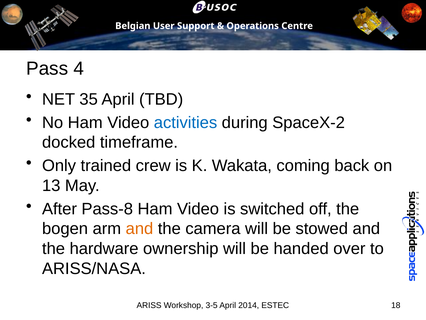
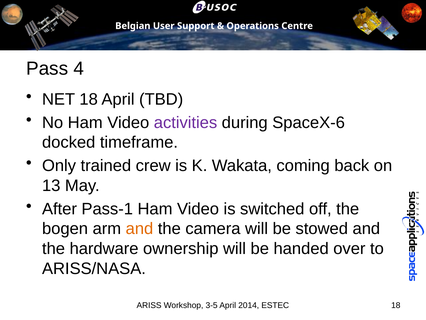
NET 35: 35 -> 18
activities colour: blue -> purple
SpaceX-2: SpaceX-2 -> SpaceX-6
Pass-8: Pass-8 -> Pass-1
